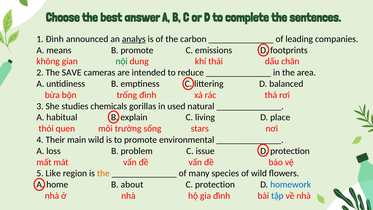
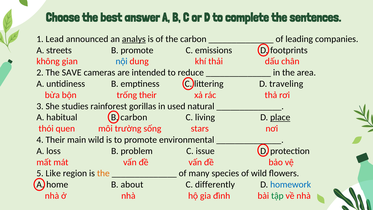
1 Đình: Đình -> Lead
means: means -> streets
nội colour: green -> blue
balanced: balanced -> traveling
trống đình: đình -> their
chemicals: chemicals -> rainforest
B explain: explain -> carbon
place underline: none -> present
C protection: protection -> differently
tập colour: blue -> green
